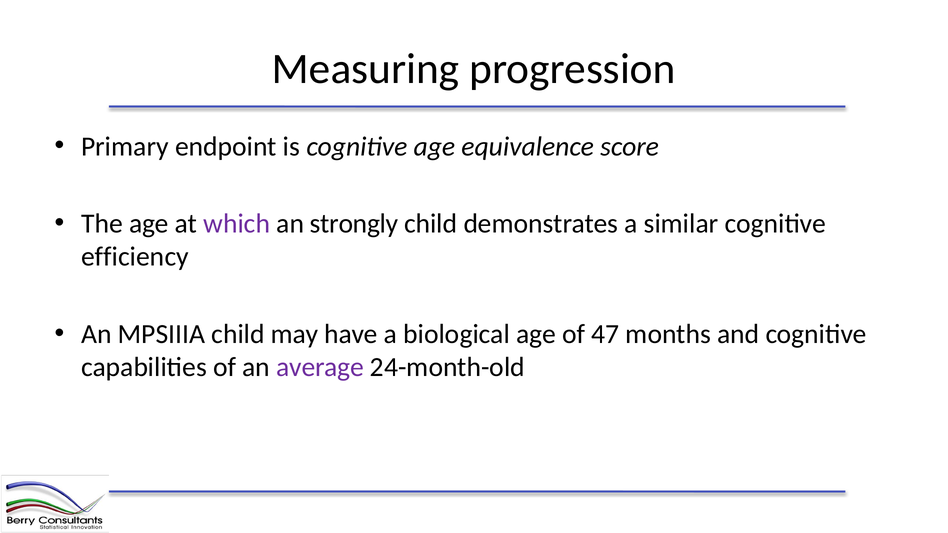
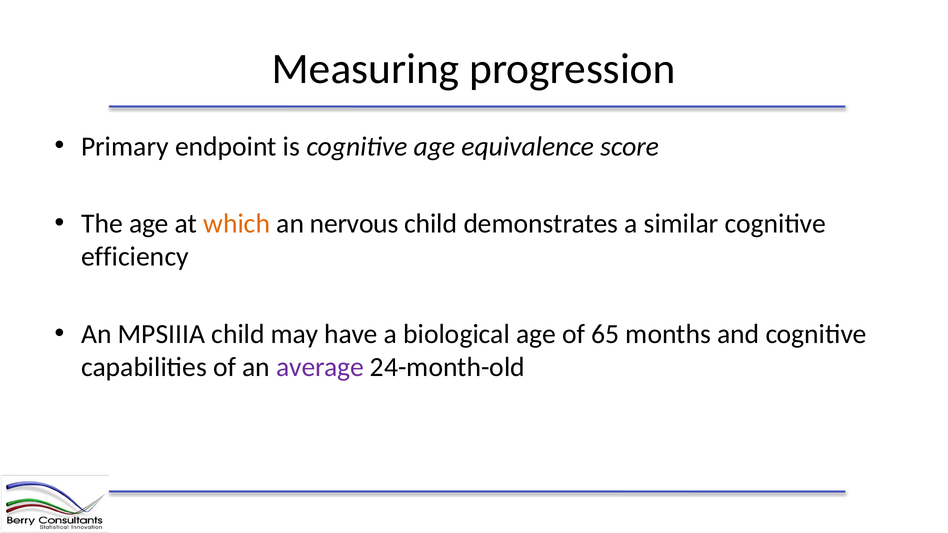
which colour: purple -> orange
strongly: strongly -> nervous
47: 47 -> 65
